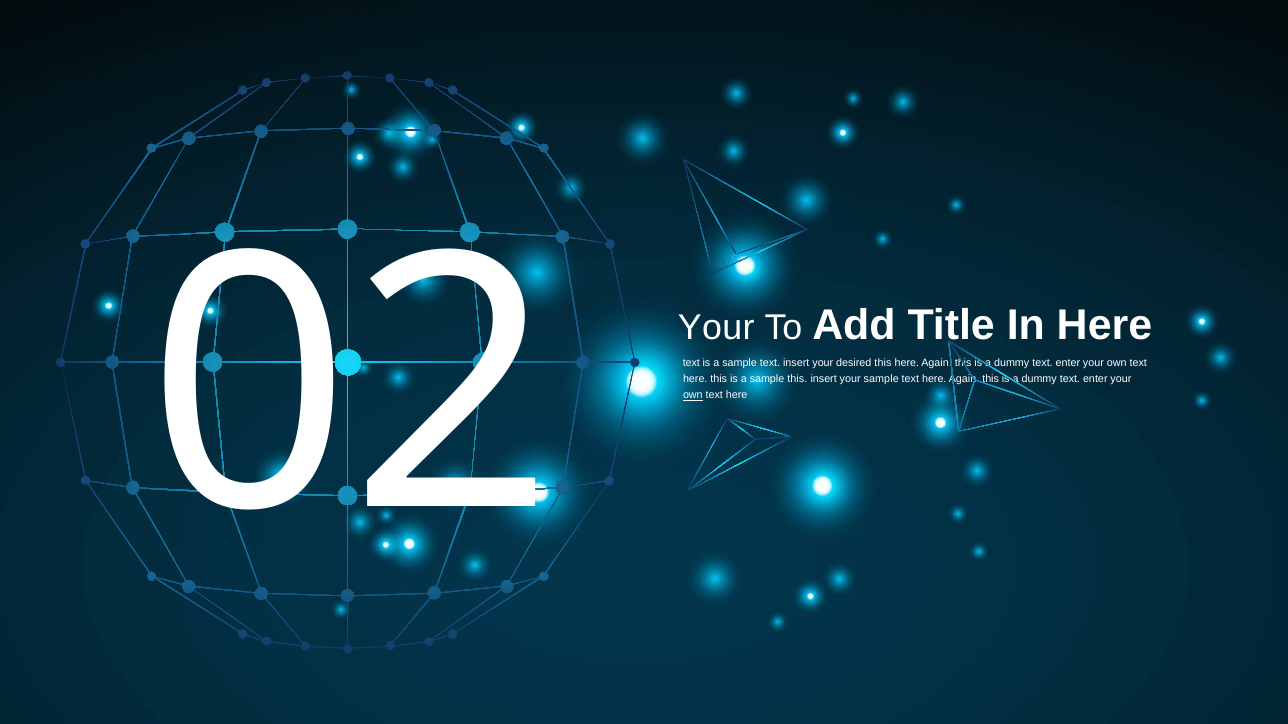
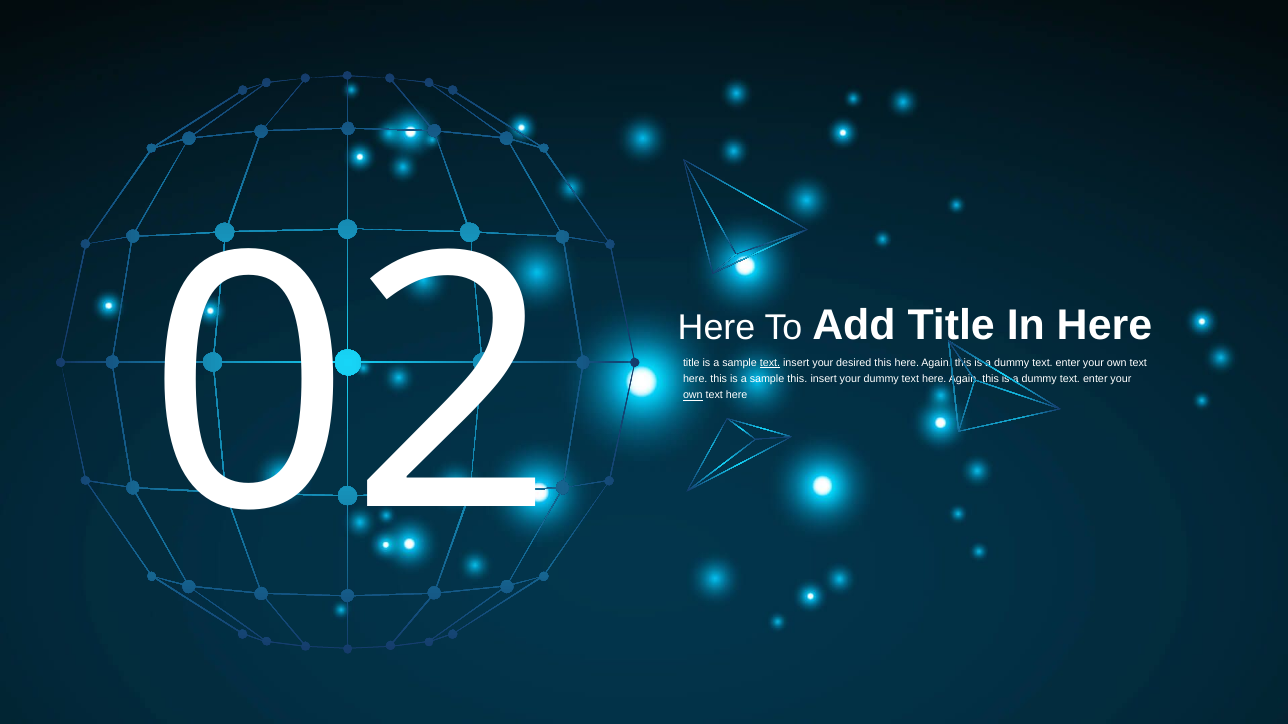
02 text: text -> title
text at (770, 363) underline: none -> present
Your at (716, 328): Your -> Here
your sample: sample -> dummy
